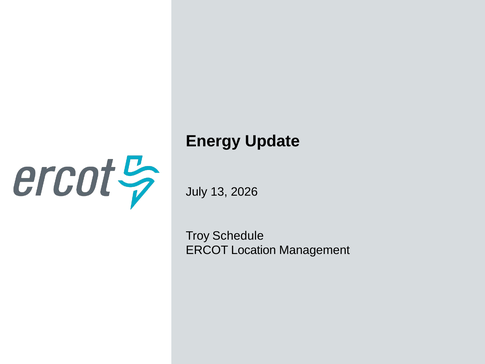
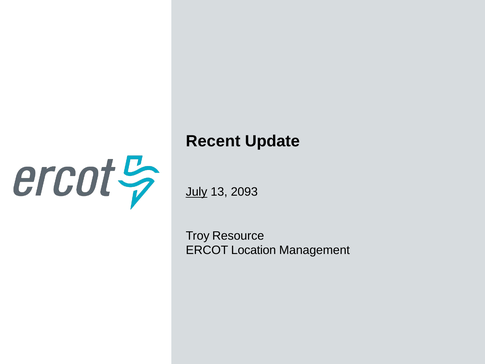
Energy: Energy -> Recent
July underline: none -> present
2026: 2026 -> 2093
Schedule: Schedule -> Resource
